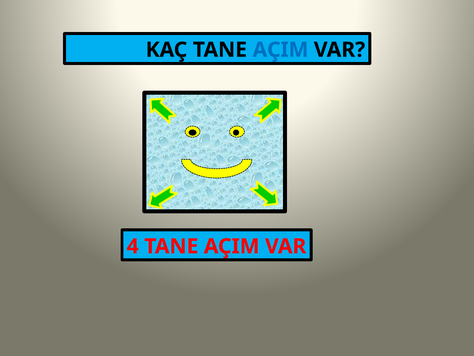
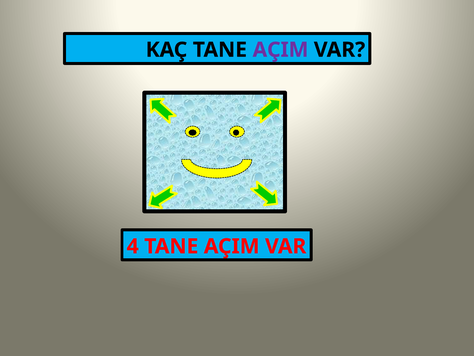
AÇIM at (281, 50) colour: blue -> purple
